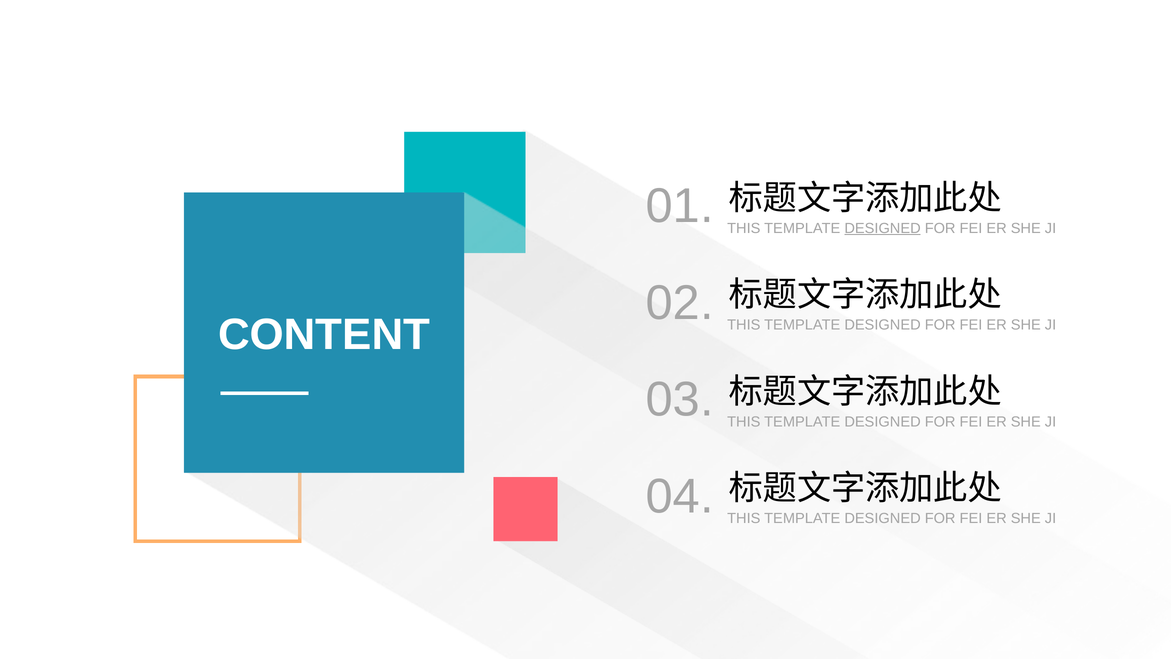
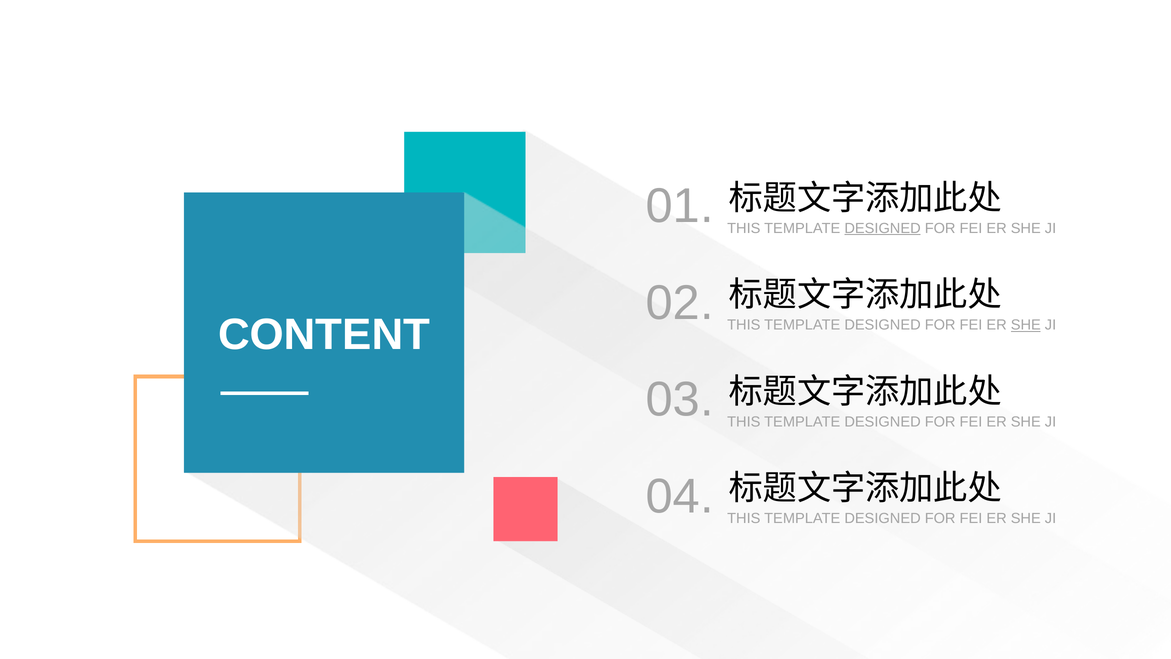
SHE at (1026, 325) underline: none -> present
